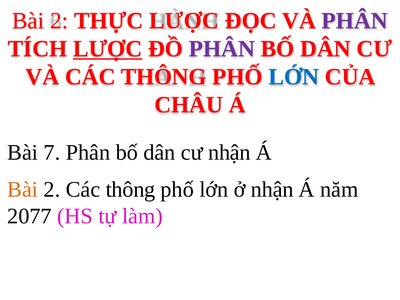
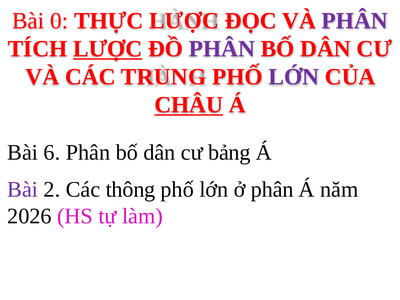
2 at (59, 21): 2 -> 0
VÀ CÁC THÔNG: THÔNG -> TRUNG
LỚN at (294, 77) colour: blue -> purple
CHÂU underline: none -> present
7: 7 -> 6
cư nhận: nhận -> bảng
Bài at (23, 190) colour: orange -> purple
ở nhận: nhận -> phân
2077: 2077 -> 2026
